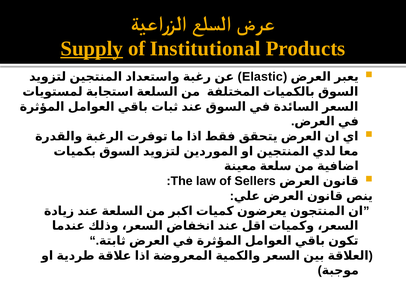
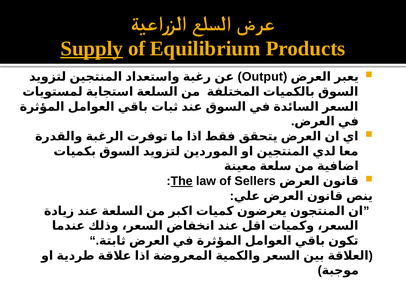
Institutional: Institutional -> Equilibrium
Elastic: Elastic -> Output
The underline: none -> present
